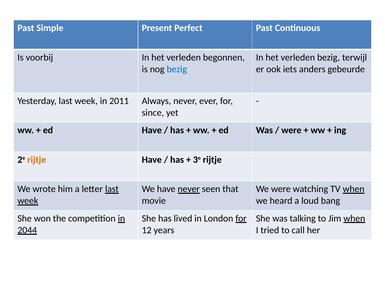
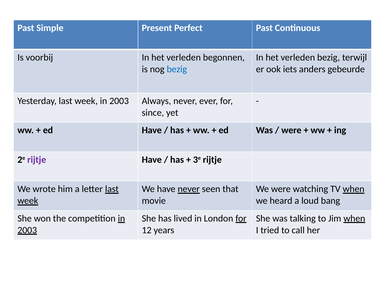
week in 2011: 2011 -> 2003
rijtje at (37, 159) colour: orange -> purple
2044 at (27, 230): 2044 -> 2003
